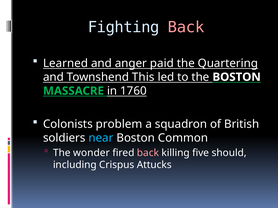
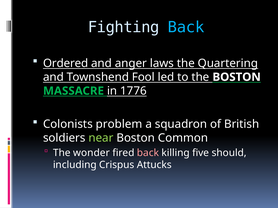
Back at (186, 27) colour: pink -> light blue
Learned: Learned -> Ordered
paid: paid -> laws
This: This -> Fool
1760: 1760 -> 1776
near colour: light blue -> light green
